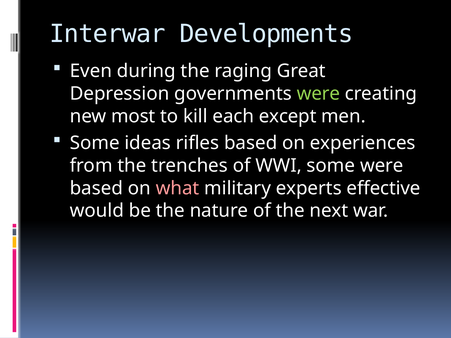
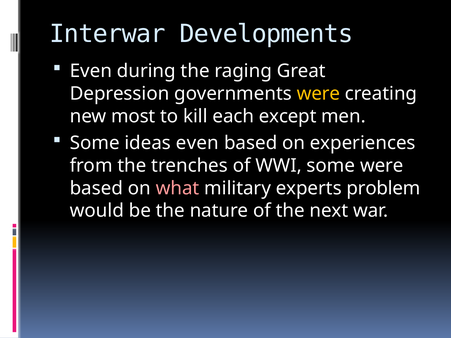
were at (318, 94) colour: light green -> yellow
ideas rifles: rifles -> even
effective: effective -> problem
